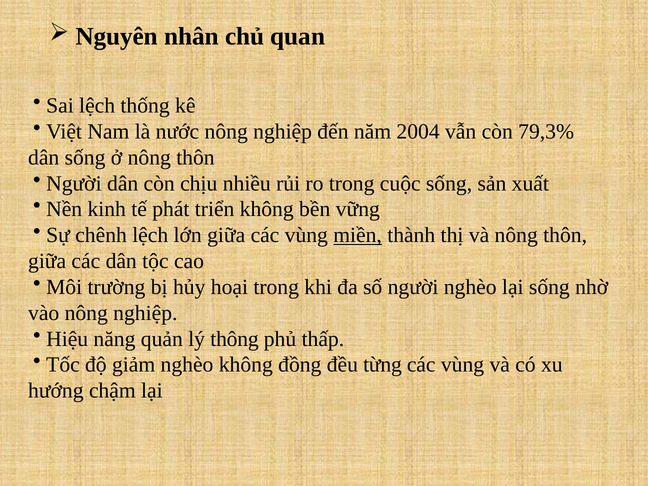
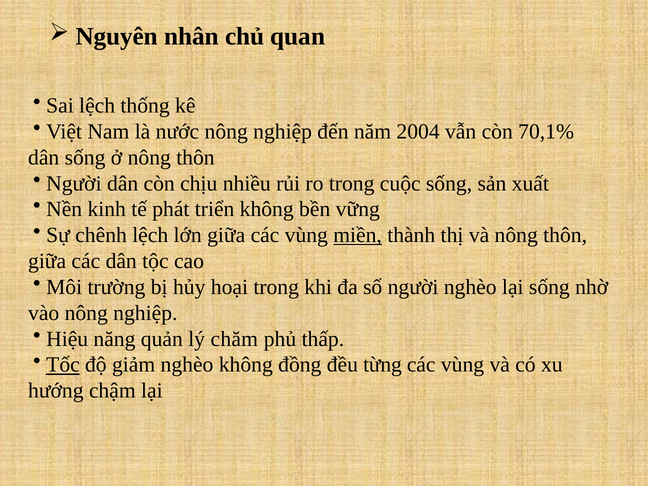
79,3%: 79,3% -> 70,1%
thông: thông -> chăm
Tốc underline: none -> present
